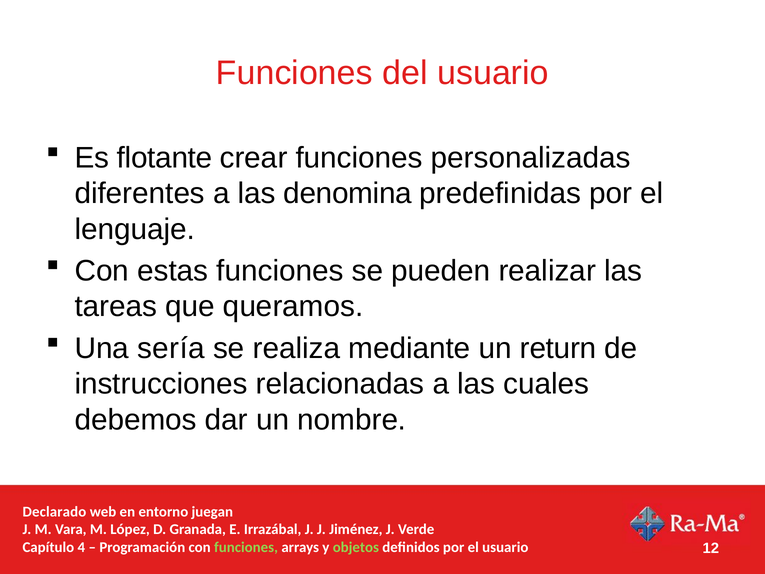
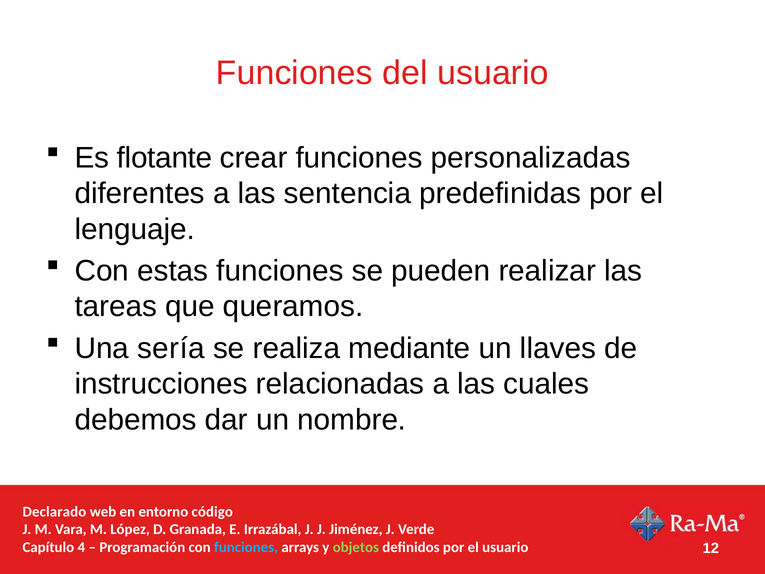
denomina: denomina -> sentencia
return: return -> llaves
juegan: juegan -> código
funciones at (246, 547) colour: light green -> light blue
